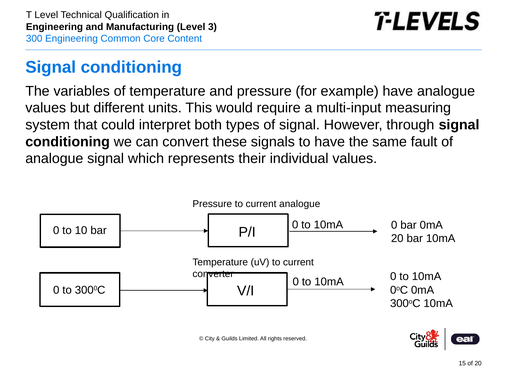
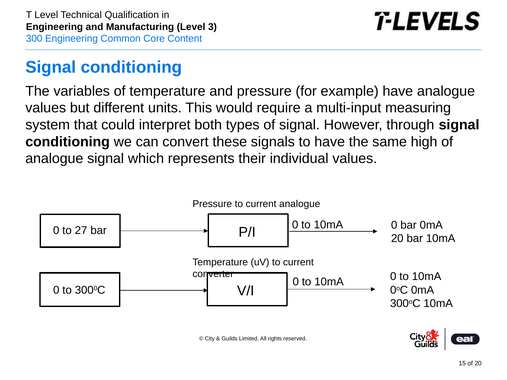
fault: fault -> high
10: 10 -> 27
